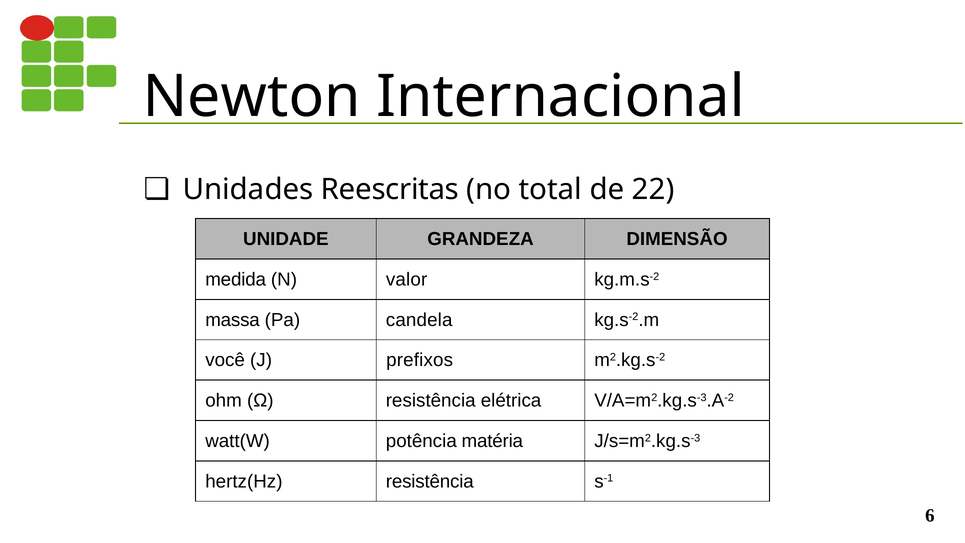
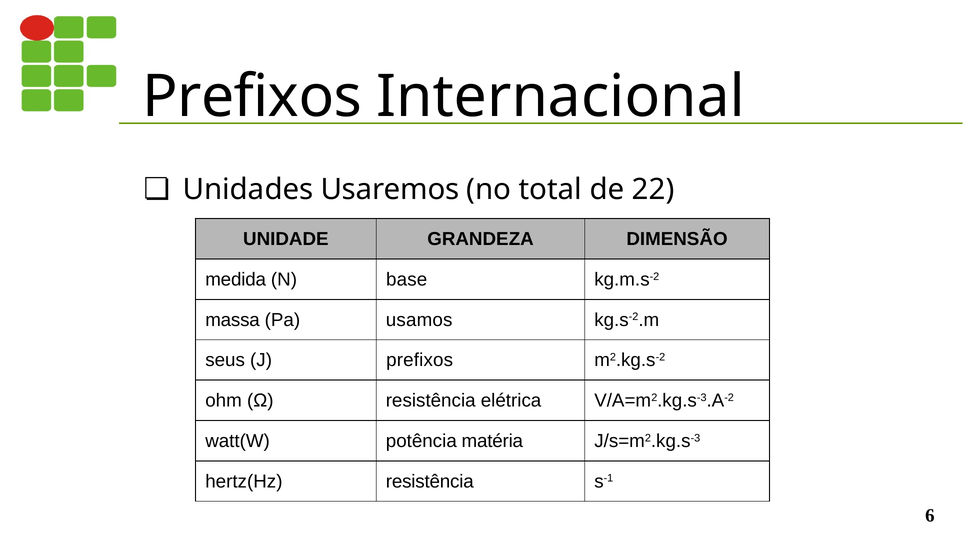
Newton at (252, 97): Newton -> Prefixos
Reescritas: Reescritas -> Usaremos
valor: valor -> base
candela: candela -> usamos
você: você -> seus
